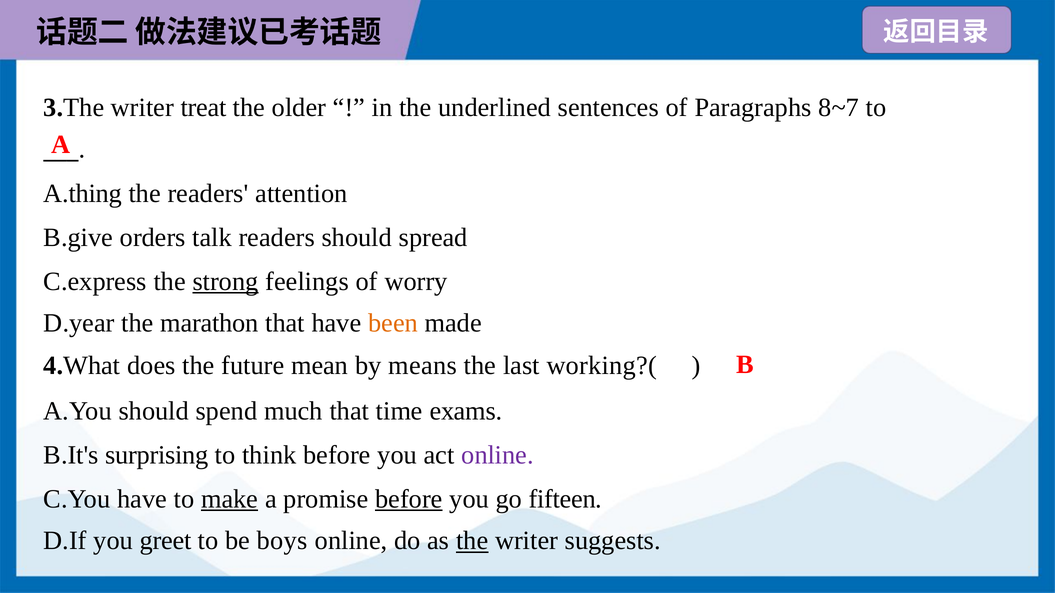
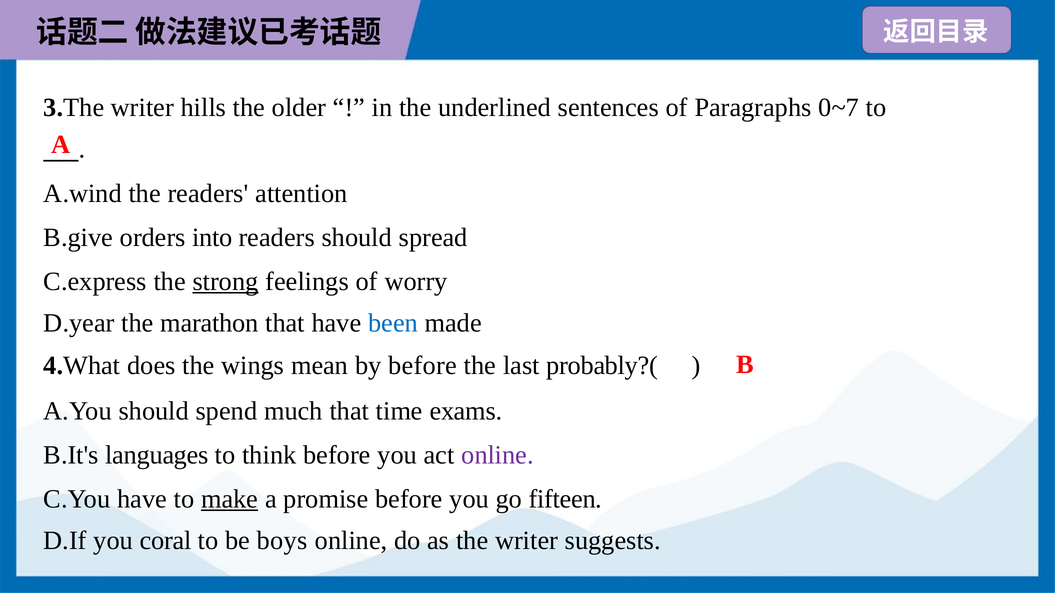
treat: treat -> hills
8~7: 8~7 -> 0~7
A.thing: A.thing -> A.wind
talk: talk -> into
been colour: orange -> blue
future: future -> wings
by means: means -> before
working?(: working?( -> probably?(
surprising: surprising -> languages
before at (409, 499) underline: present -> none
greet: greet -> coral
the at (472, 541) underline: present -> none
